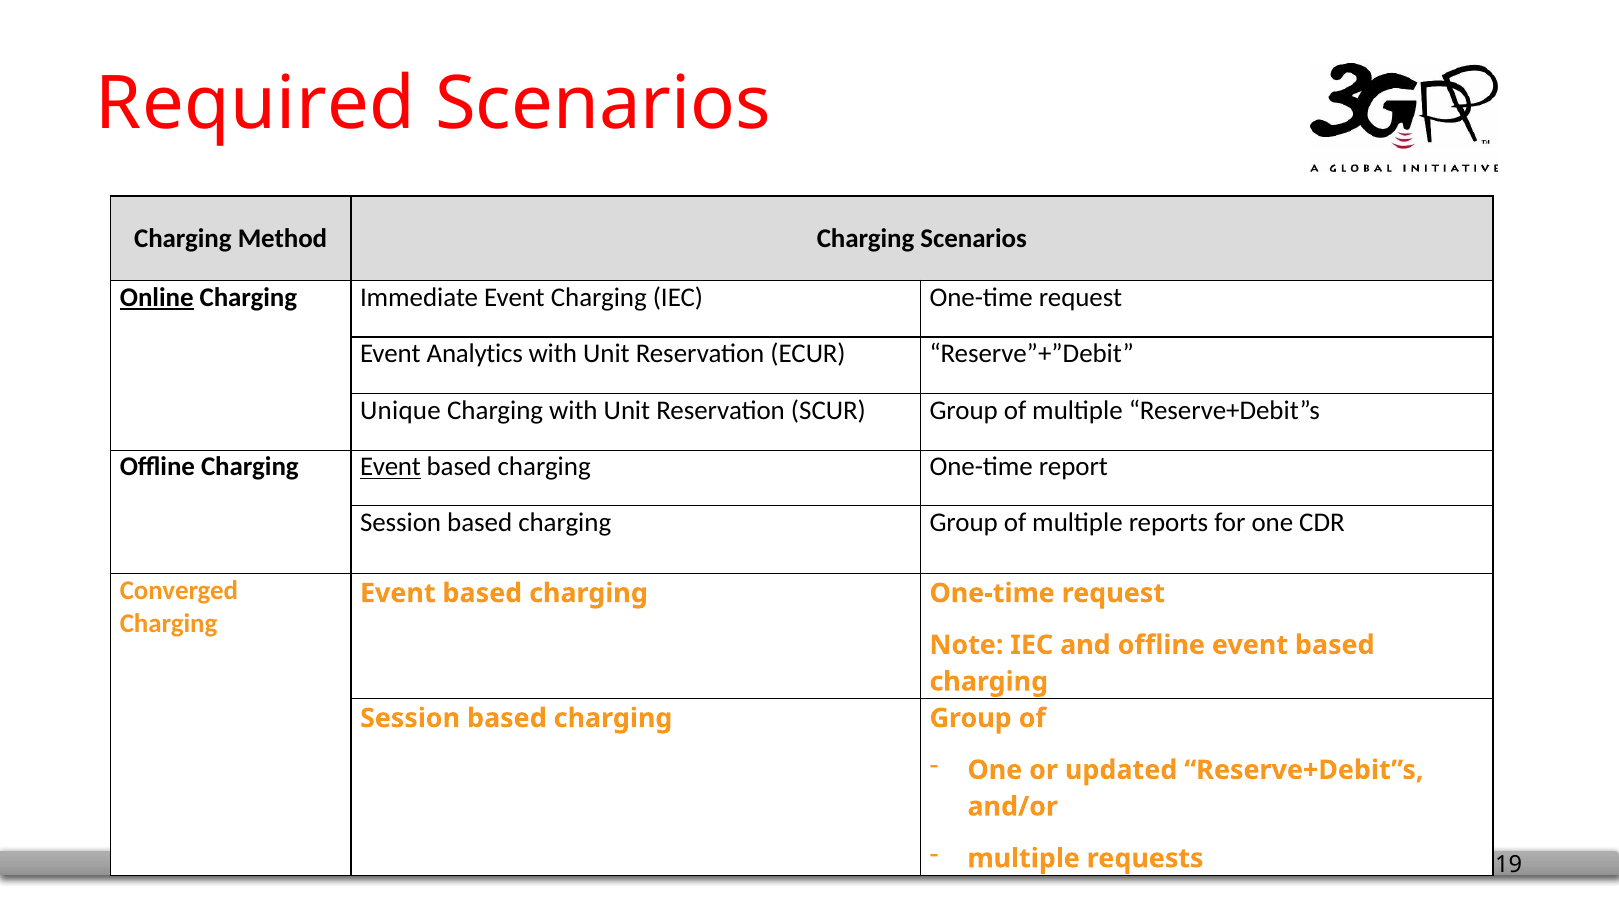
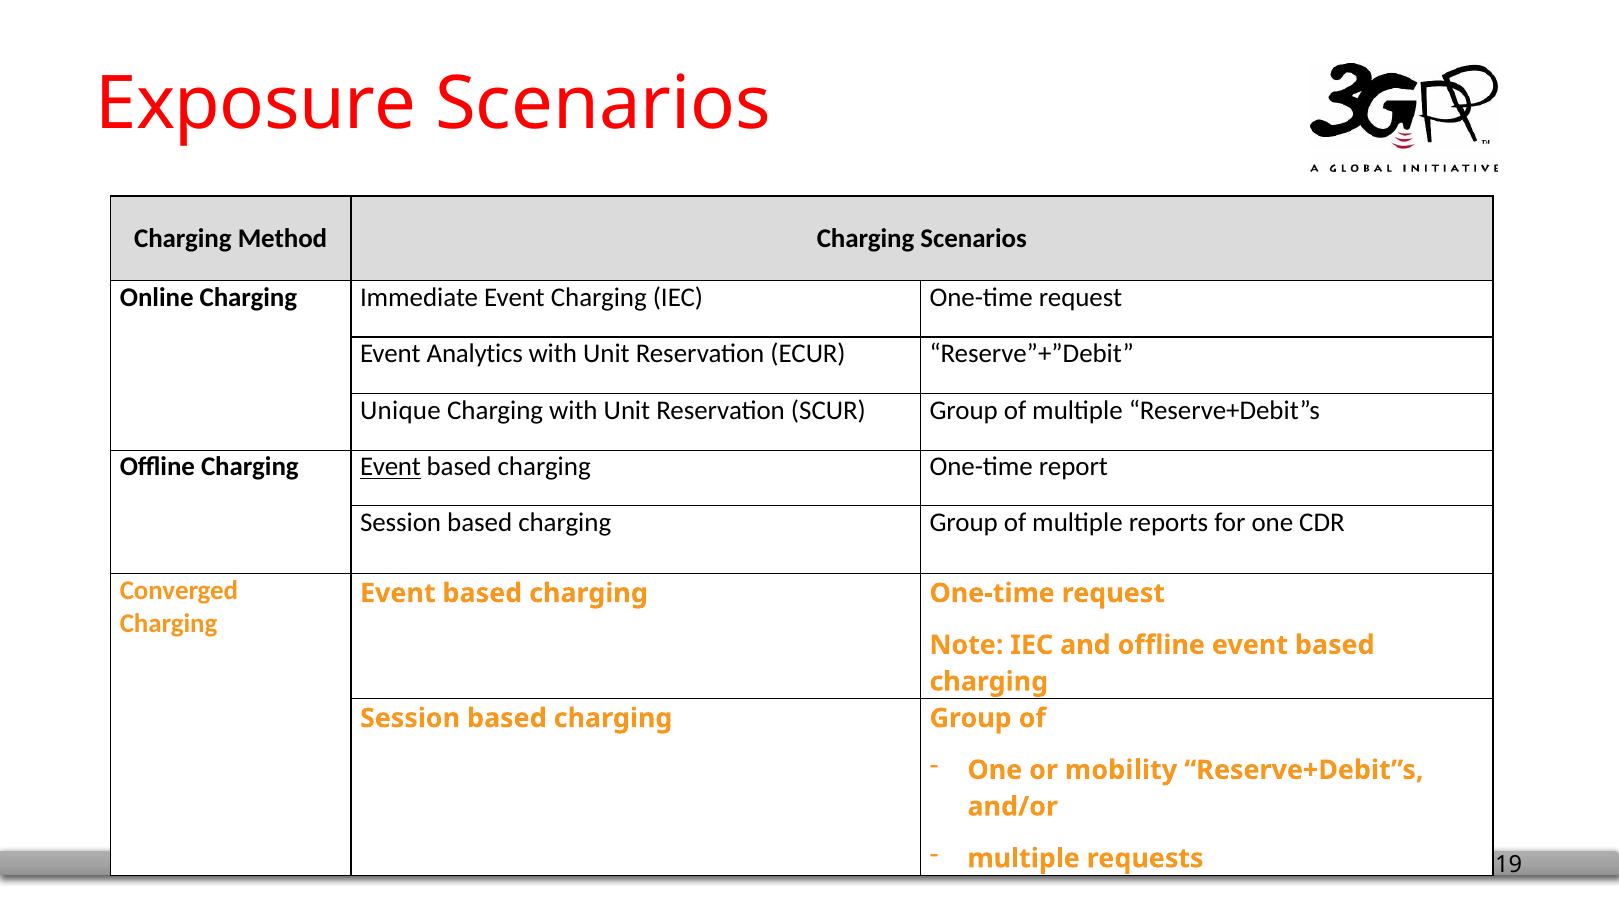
Required: Required -> Exposure
Online underline: present -> none
updated: updated -> mobility
